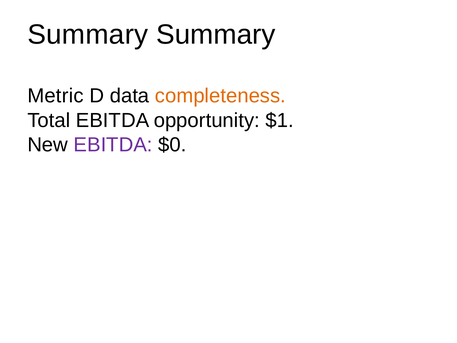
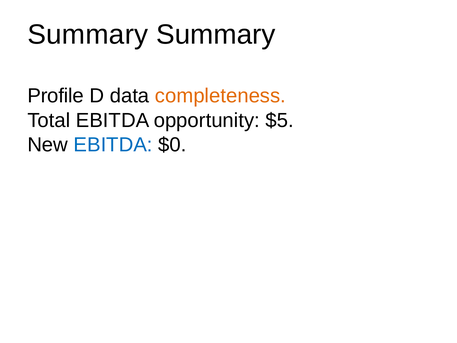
Metric: Metric -> Profile
$1: $1 -> $5
EBITDA at (113, 145) colour: purple -> blue
